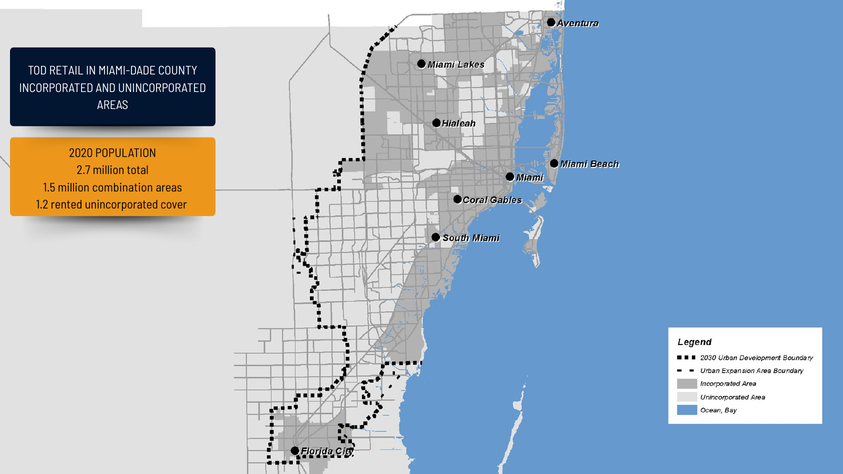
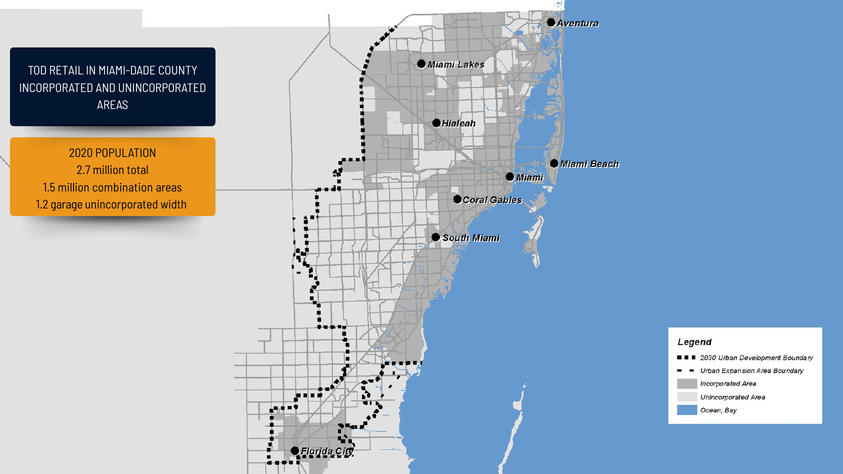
rented: rented -> garage
cover: cover -> width
